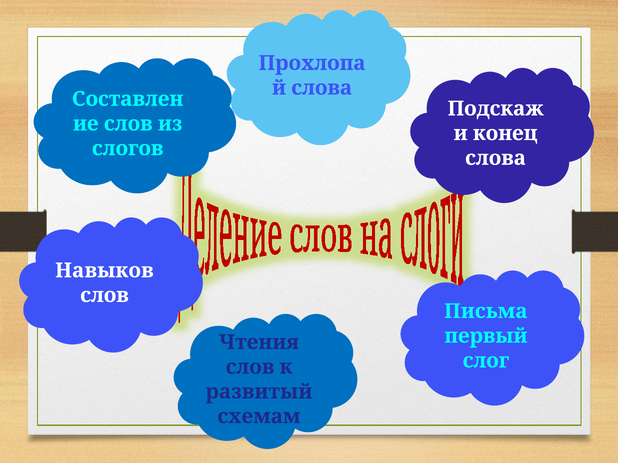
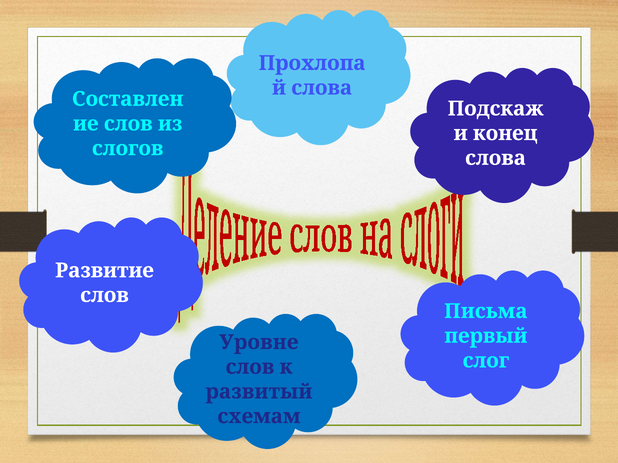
Навыков: Навыков -> Развитие
Чтения: Чтения -> Уровне
